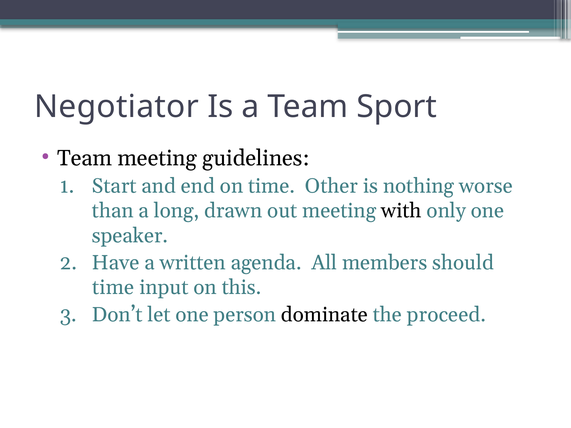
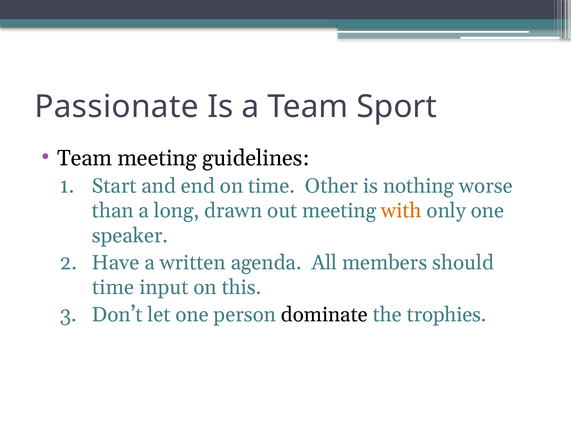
Negotiator: Negotiator -> Passionate
with colour: black -> orange
proceed: proceed -> trophies
